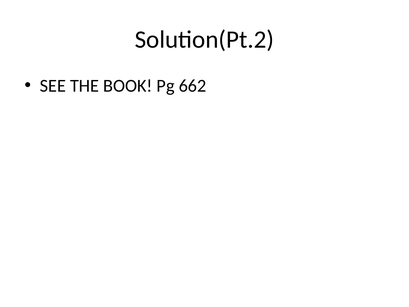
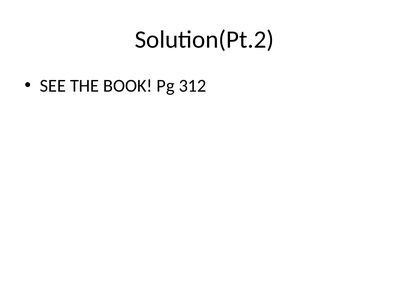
662: 662 -> 312
